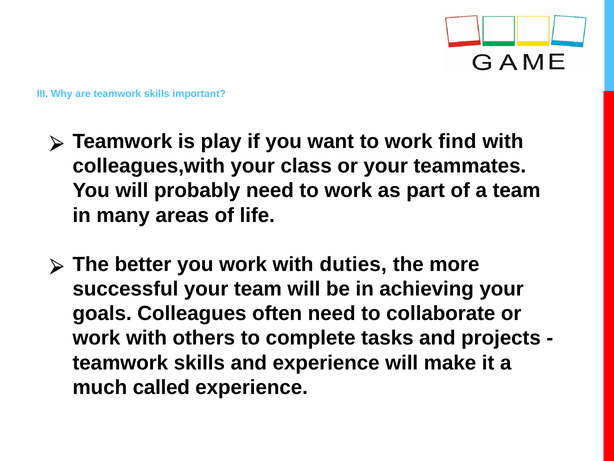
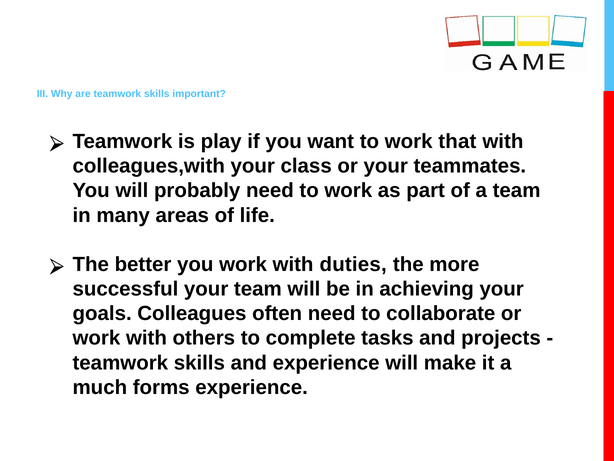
find: find -> that
called: called -> forms
